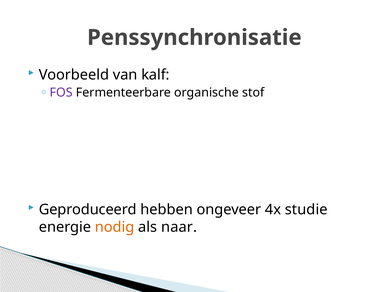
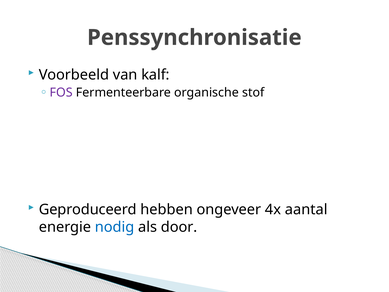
studie: studie -> aantal
nodig colour: orange -> blue
naar: naar -> door
